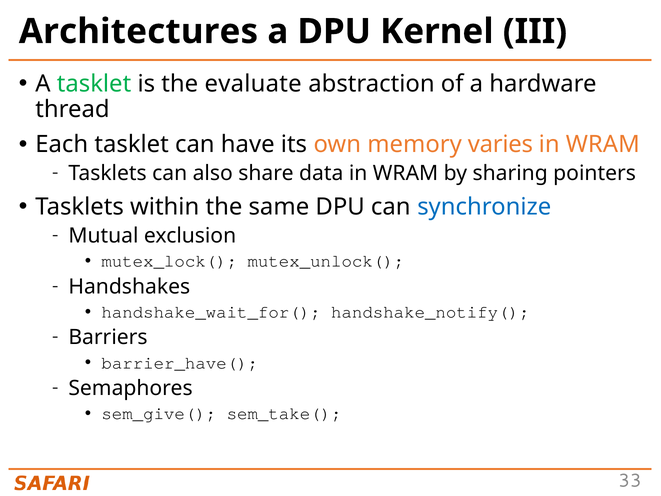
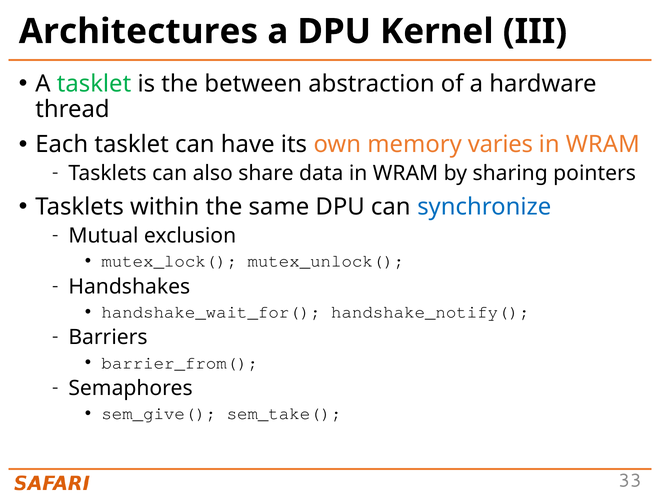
evaluate: evaluate -> between
barrier_have(: barrier_have( -> barrier_from(
